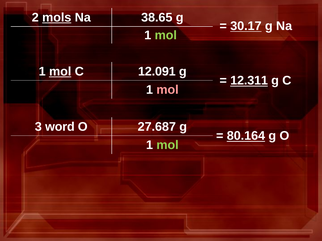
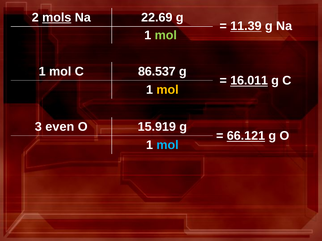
38.65: 38.65 -> 22.69
30.17: 30.17 -> 11.39
mol at (60, 72) underline: present -> none
12.091: 12.091 -> 86.537
12.311: 12.311 -> 16.011
mol at (168, 90) colour: pink -> yellow
word: word -> even
27.687: 27.687 -> 15.919
80.164: 80.164 -> 66.121
mol at (168, 145) colour: light green -> light blue
